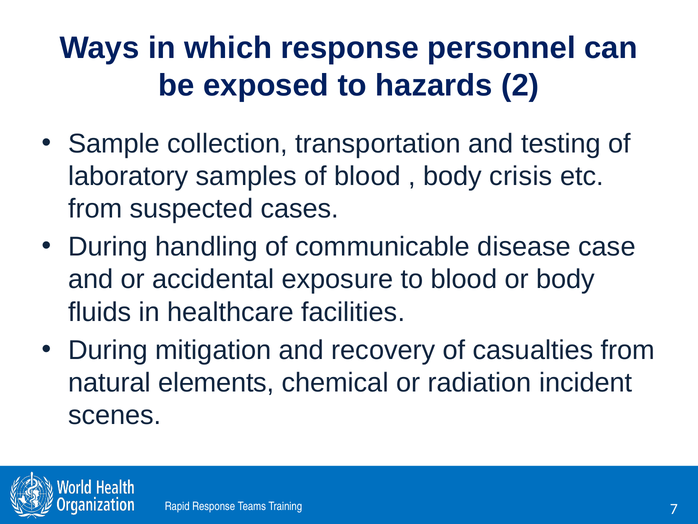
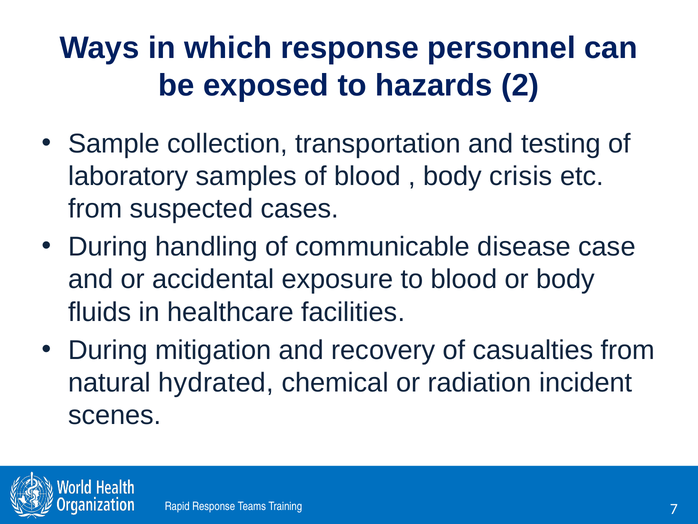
elements: elements -> hydrated
